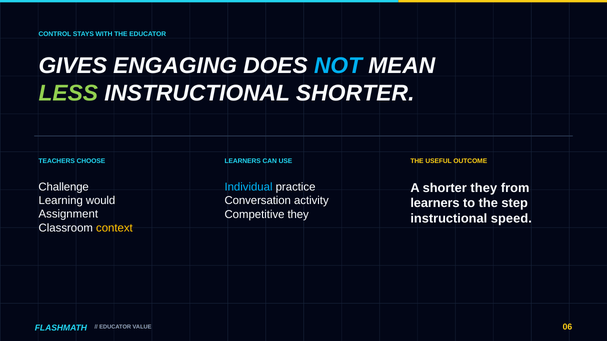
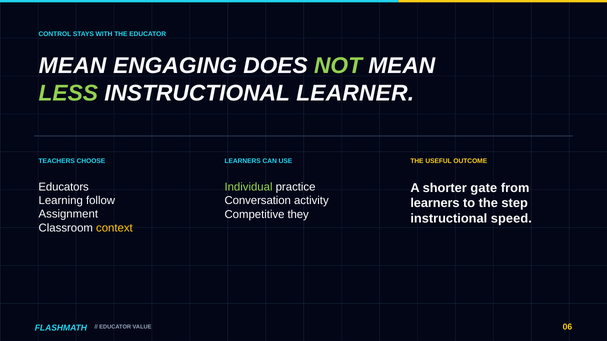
GIVES at (73, 66): GIVES -> MEAN
NOT colour: light blue -> light green
INSTRUCTIONAL SHORTER: SHORTER -> LEARNER
Challenge: Challenge -> Educators
Individual colour: light blue -> light green
shorter they: they -> gate
would: would -> follow
